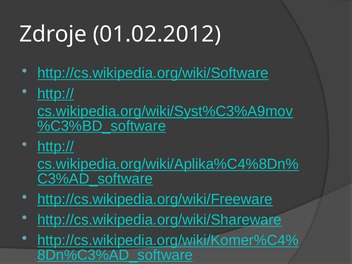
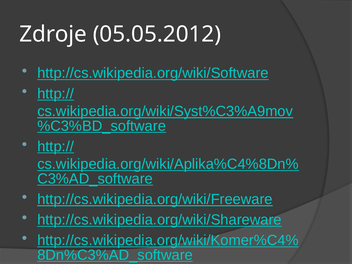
01.02.2012: 01.02.2012 -> 05.05.2012
